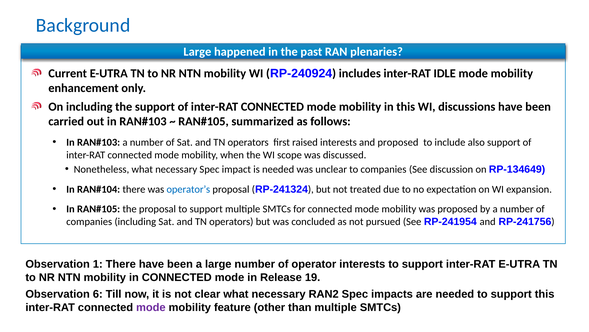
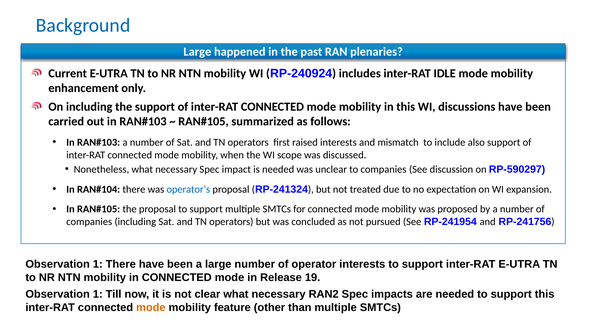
and proposed: proposed -> mismatch
RP-134649: RP-134649 -> RP-590297
6 at (98, 294): 6 -> 1
mode at (151, 307) colour: purple -> orange
